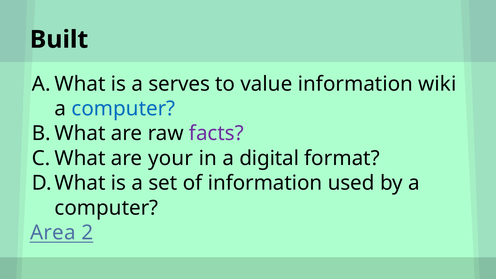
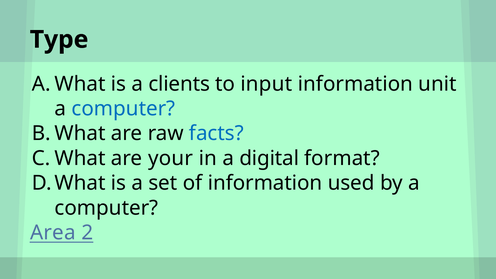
Built: Built -> Type
serves: serves -> clients
value: value -> input
wiki: wiki -> unit
facts colour: purple -> blue
